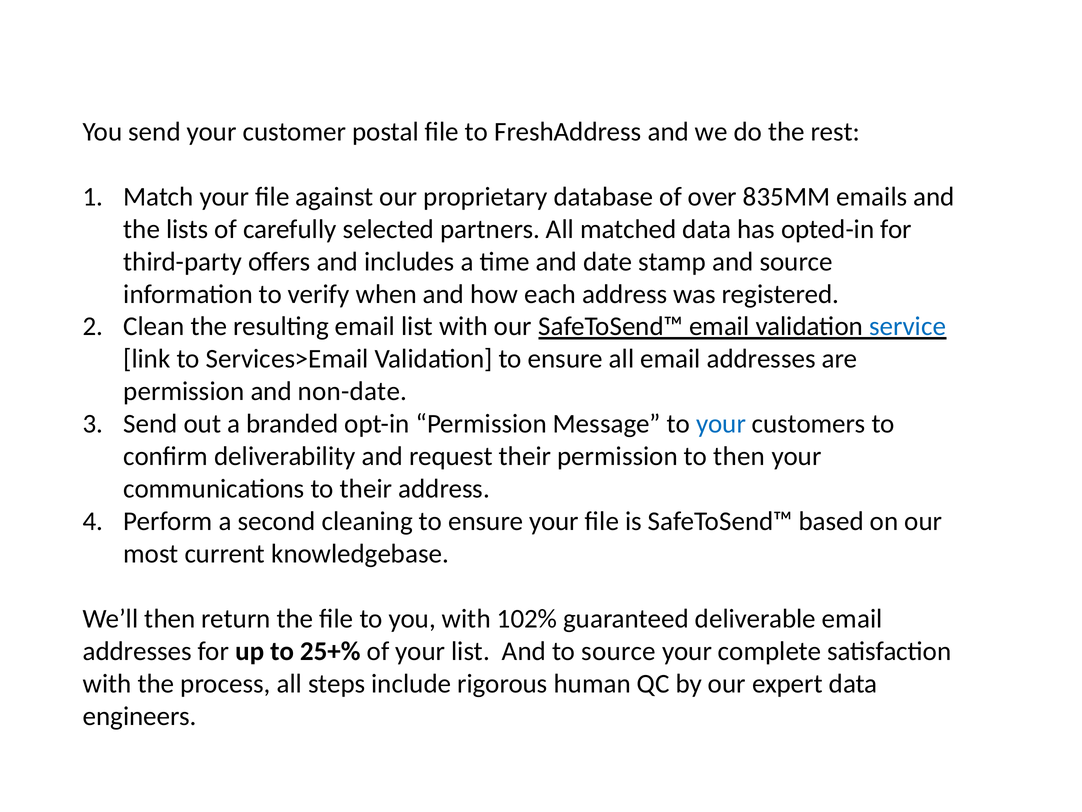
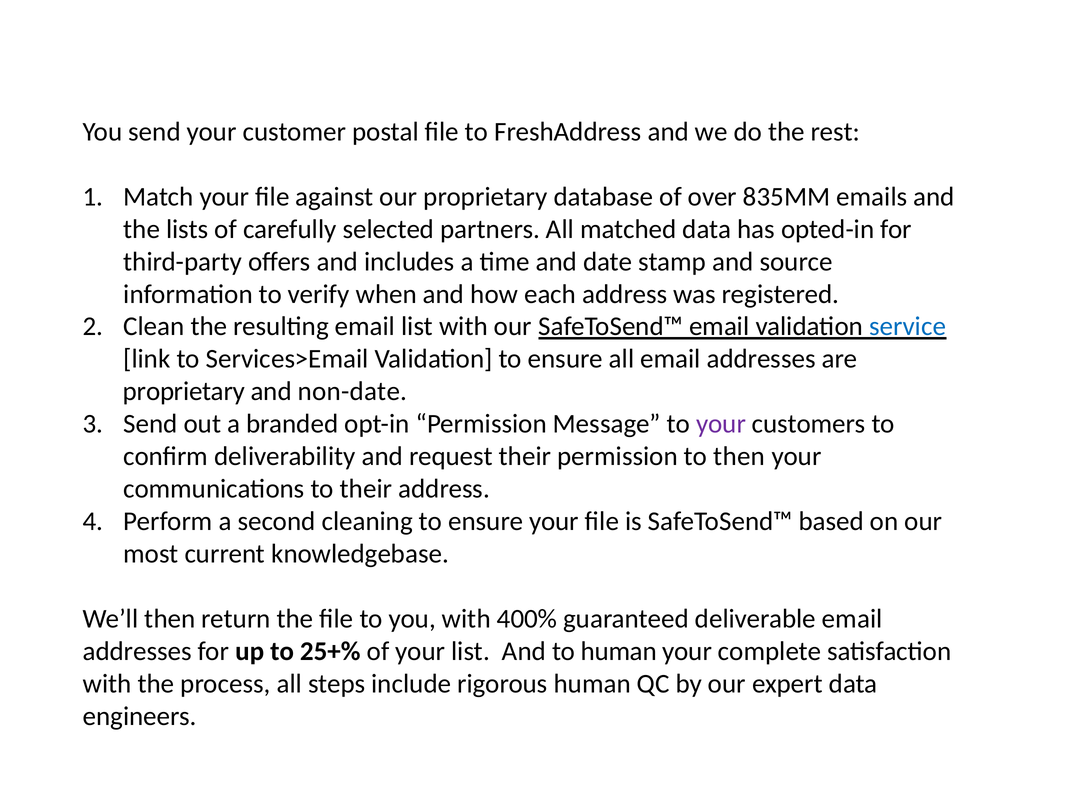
permission at (184, 391): permission -> proprietary
your at (721, 424) colour: blue -> purple
102%: 102% -> 400%
to source: source -> human
